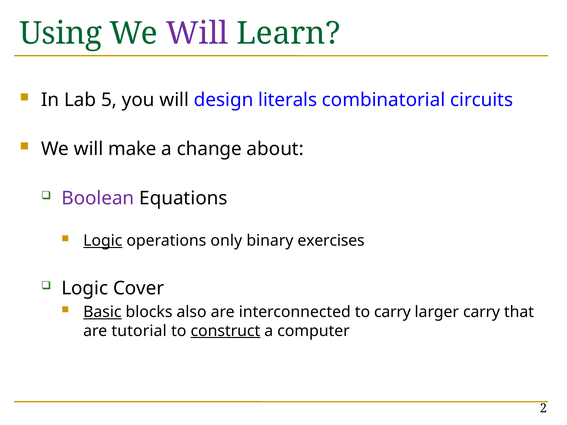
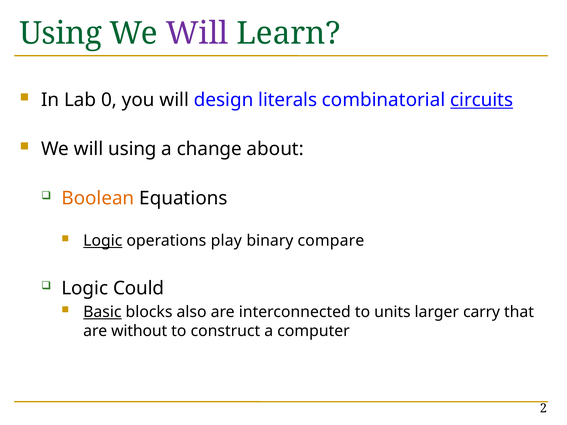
5: 5 -> 0
circuits underline: none -> present
will make: make -> using
Boolean colour: purple -> orange
only: only -> play
exercises: exercises -> compare
Cover: Cover -> Could
to carry: carry -> units
tutorial: tutorial -> without
construct underline: present -> none
